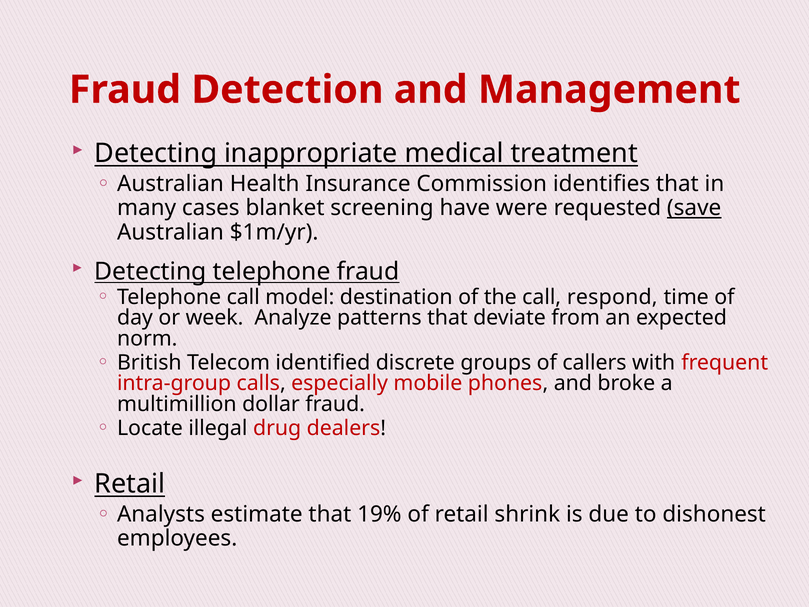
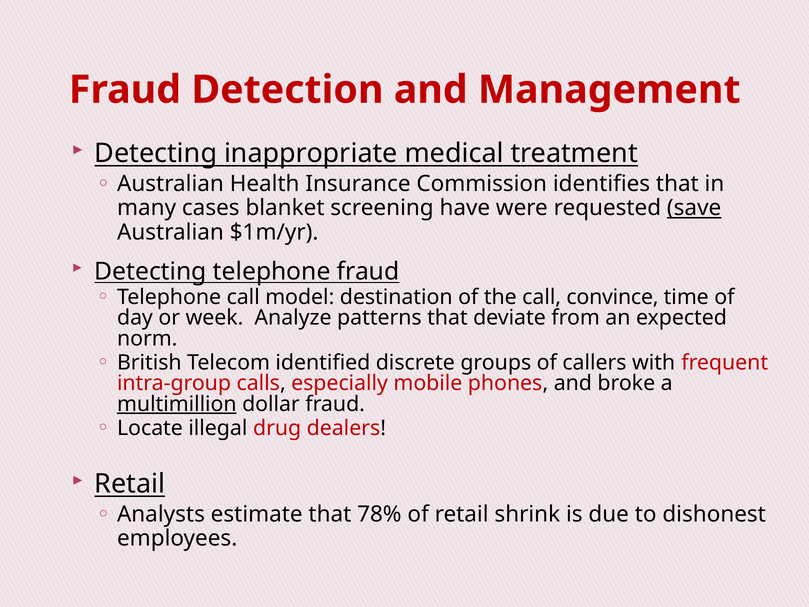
respond: respond -> convince
multimillion underline: none -> present
19%: 19% -> 78%
